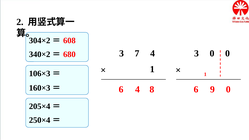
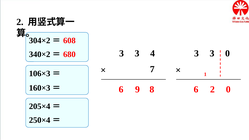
7 at (137, 54): 7 -> 3
0 at (212, 54): 0 -> 3
1 at (152, 69): 1 -> 7
6 9: 9 -> 2
6 4: 4 -> 9
